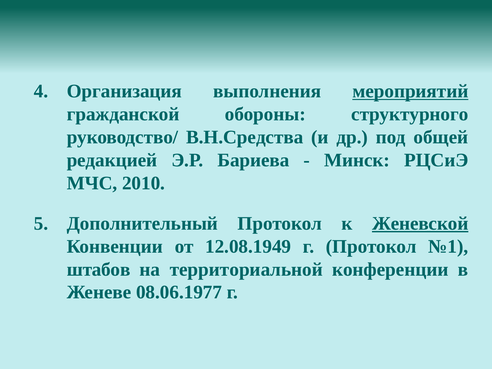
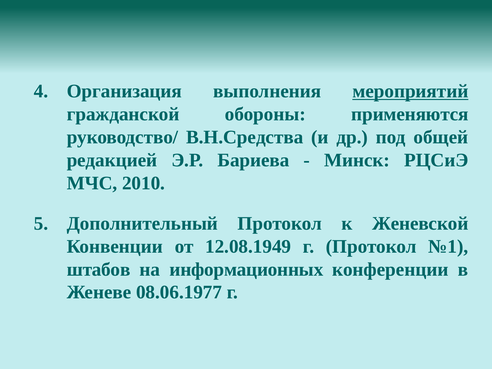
структурного: структурного -> применяются
Женевской underline: present -> none
территориальной: территориальной -> информационных
